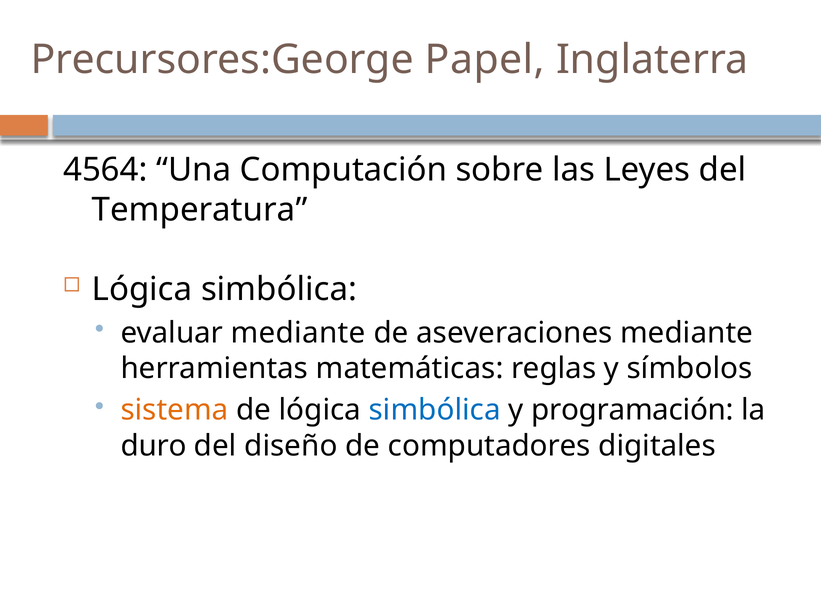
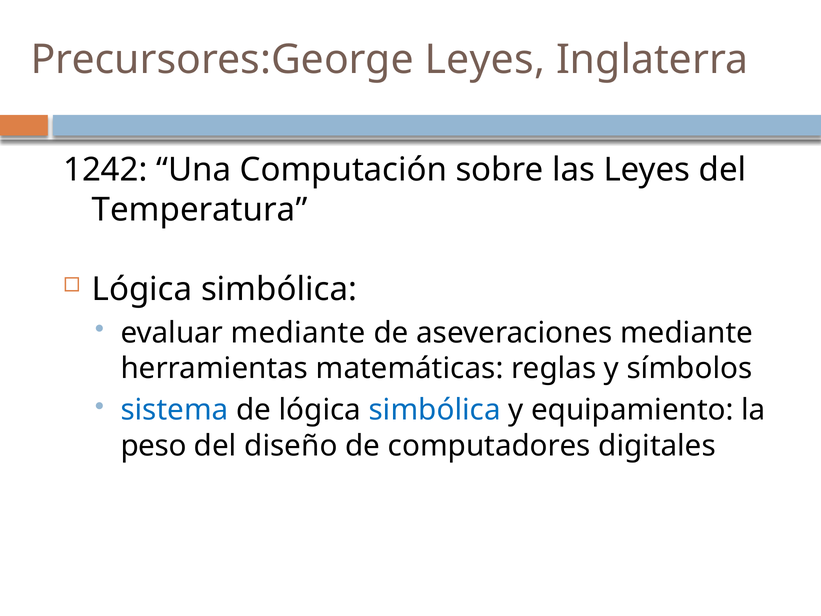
Precursores:George Papel: Papel -> Leyes
4564: 4564 -> 1242
sistema colour: orange -> blue
programación: programación -> equipamiento
duro: duro -> peso
